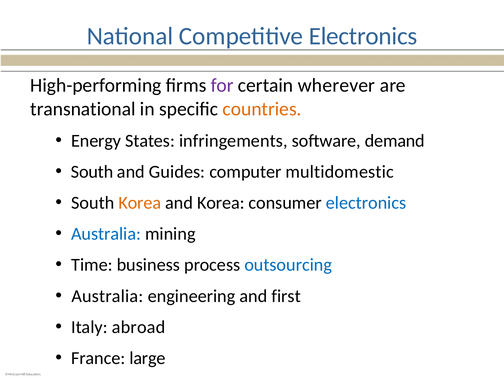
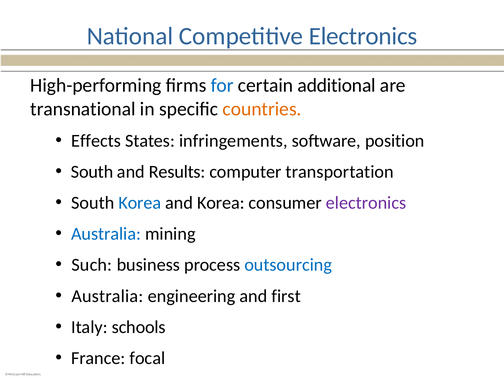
for colour: purple -> blue
wherever: wherever -> additional
Energy: Energy -> Effects
demand: demand -> position
Guides: Guides -> Results
multidomestic: multidomestic -> transportation
Korea at (140, 203) colour: orange -> blue
electronics at (366, 203) colour: blue -> purple
Time: Time -> Such
abroad: abroad -> schools
large: large -> focal
